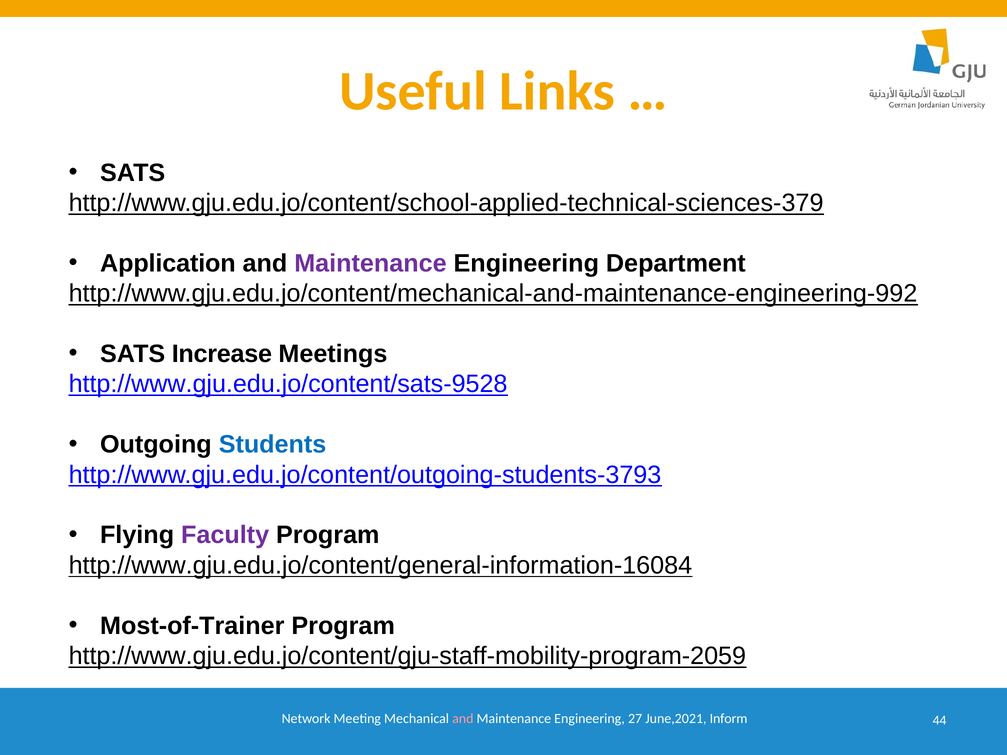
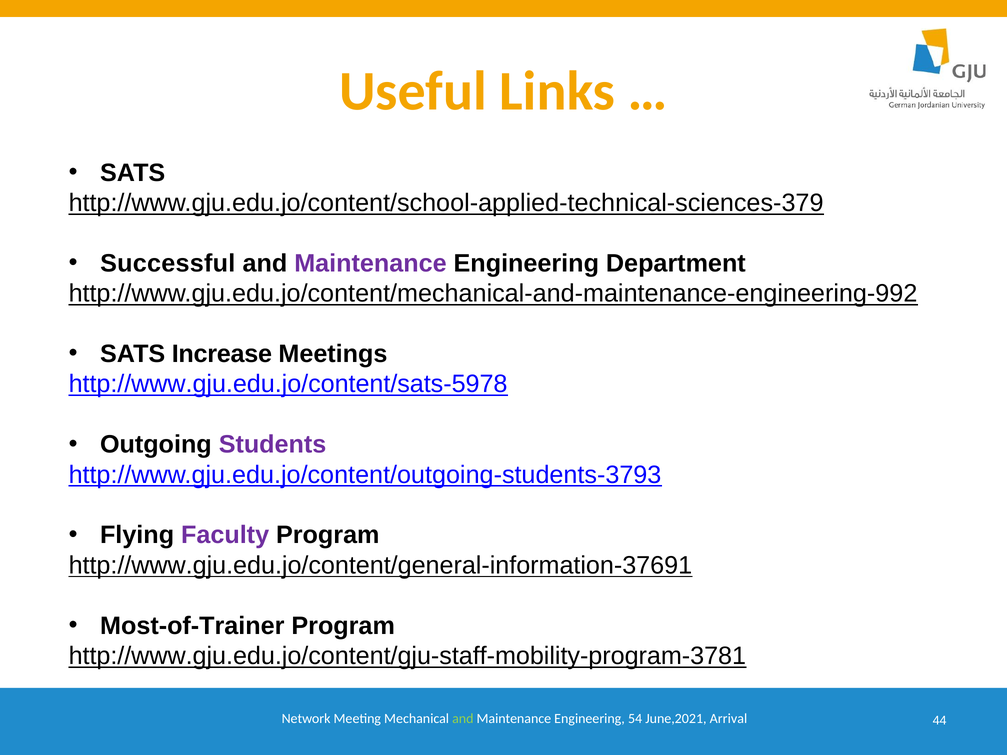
Application: Application -> Successful
http://www.gju.edu.jo/content/sats-9528: http://www.gju.edu.jo/content/sats-9528 -> http://www.gju.edu.jo/content/sats-5978
Students colour: blue -> purple
http://www.gju.edu.jo/content/general-information-16084: http://www.gju.edu.jo/content/general-information-16084 -> http://www.gju.edu.jo/content/general-information-37691
http://www.gju.edu.jo/content/gju-staff-mobility-program-2059: http://www.gju.edu.jo/content/gju-staff-mobility-program-2059 -> http://www.gju.edu.jo/content/gju-staff-mobility-program-3781
and at (463, 719) colour: pink -> light green
27: 27 -> 54
Inform: Inform -> Arrival
